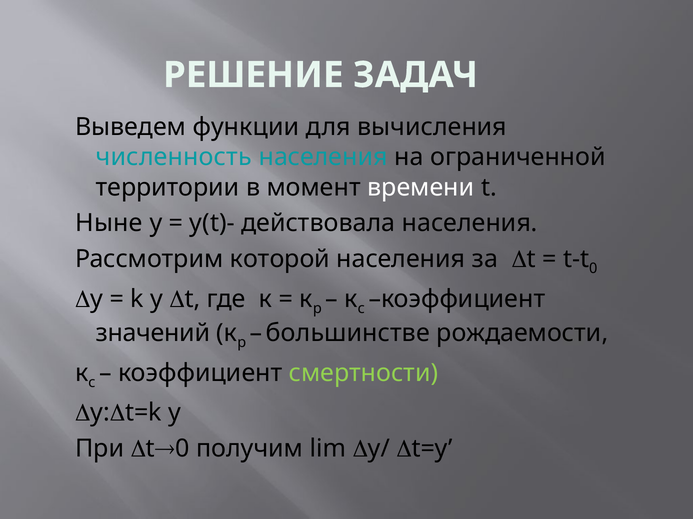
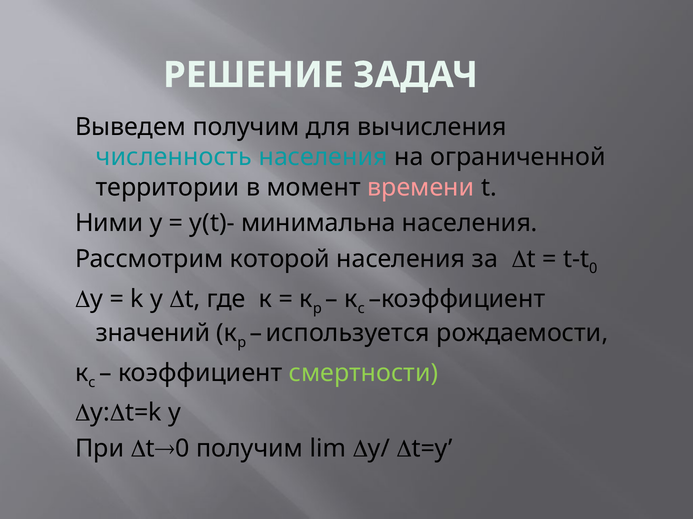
Выведем функции: функции -> получим
времени colour: white -> pink
Ныне: Ныне -> Ними
действовала: действовала -> минимальна
большинстве: большинстве -> используется
